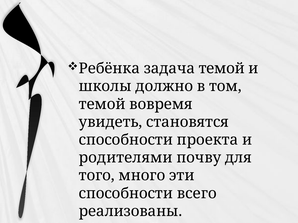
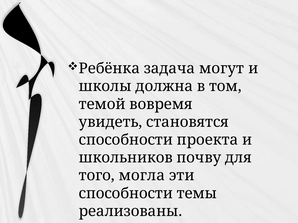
задача темой: темой -> могут
должно: должно -> должна
родителями: родителями -> школьников
много: много -> могла
всего: всего -> темы
